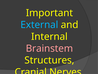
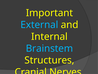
Brainstem colour: pink -> light blue
